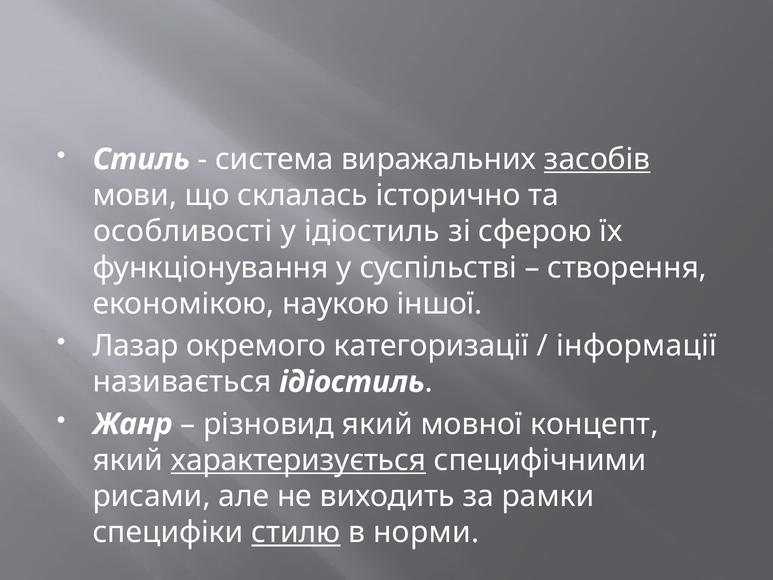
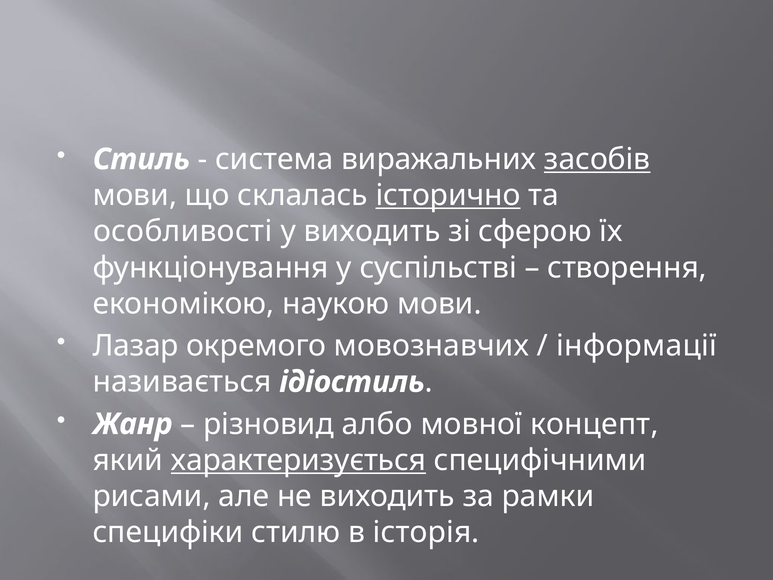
історично underline: none -> present
у ідіостиль: ідіостиль -> виходить
наукою іншої: іншої -> мови
категоризації: категоризації -> мовознавчих
різновид який: який -> албо
стилю underline: present -> none
норми: норми -> історія
